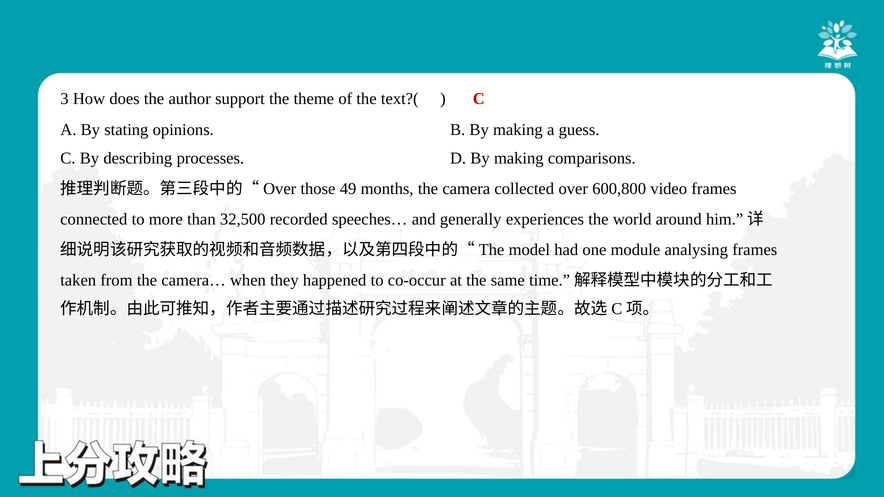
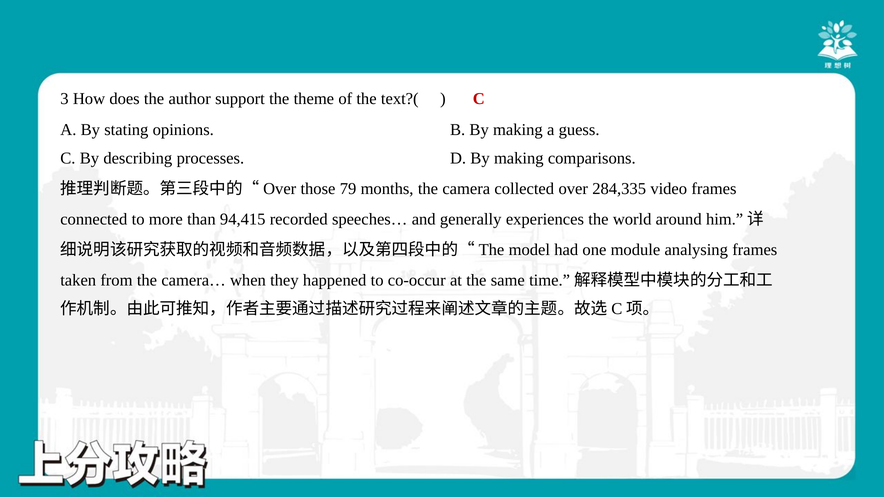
49: 49 -> 79
600,800: 600,800 -> 284,335
32,500: 32,500 -> 94,415
